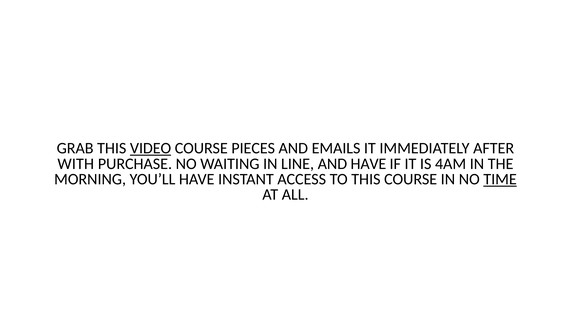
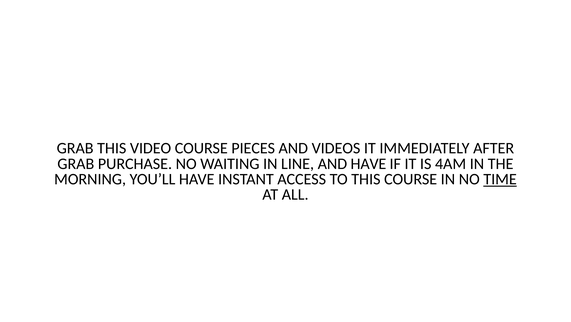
VIDEO underline: present -> none
EMAILS: EMAILS -> VIDEOS
WITH at (76, 164): WITH -> GRAB
